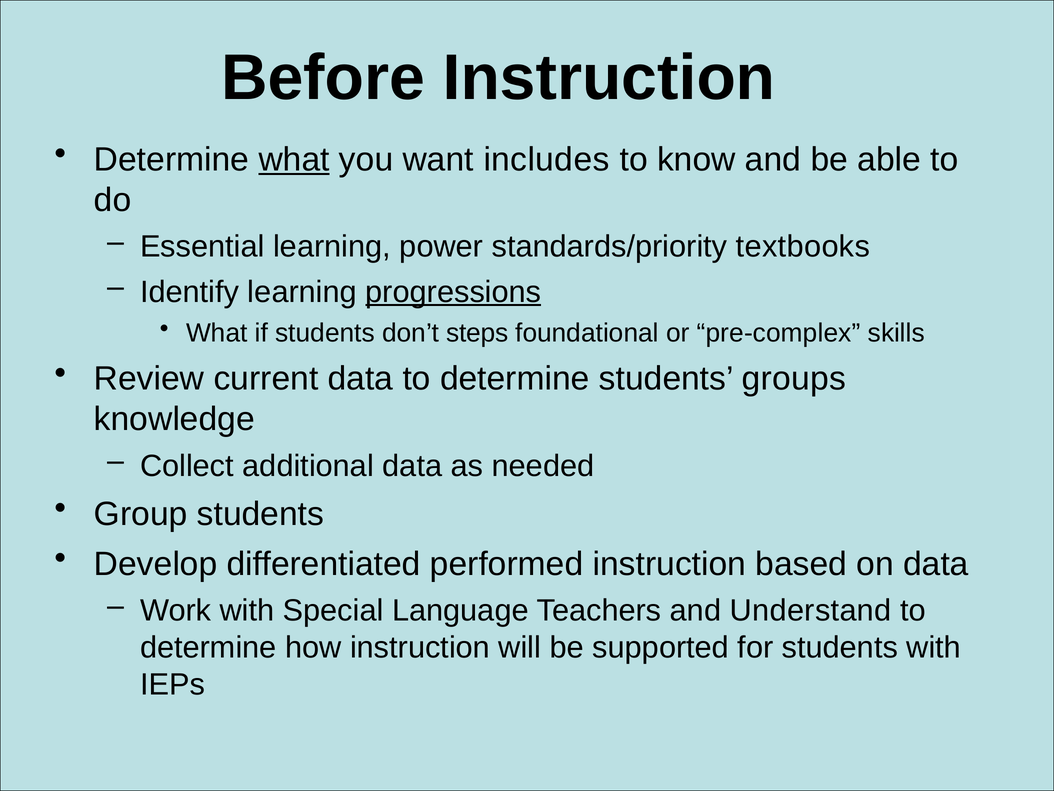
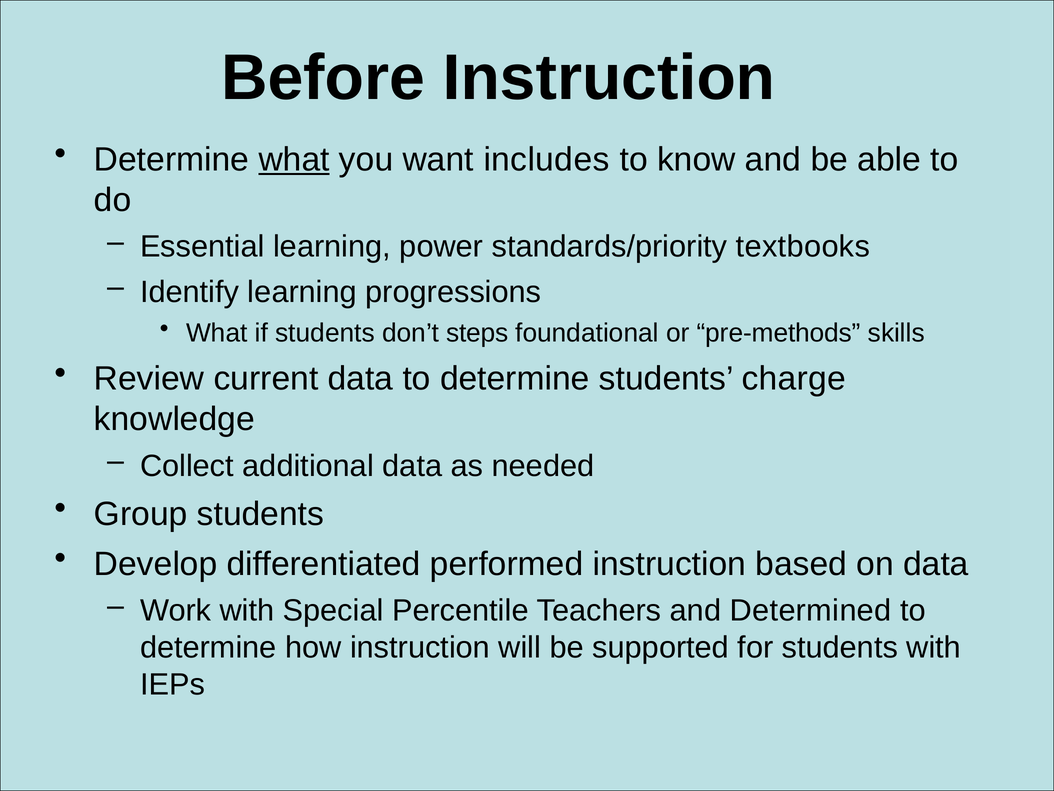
progressions underline: present -> none
pre-complex: pre-complex -> pre-methods
groups: groups -> charge
Language: Language -> Percentile
Understand: Understand -> Determined
